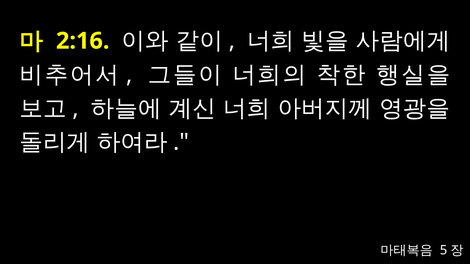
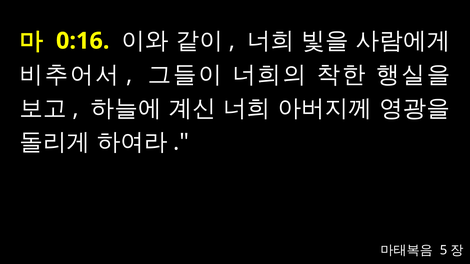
2:16: 2:16 -> 0:16
